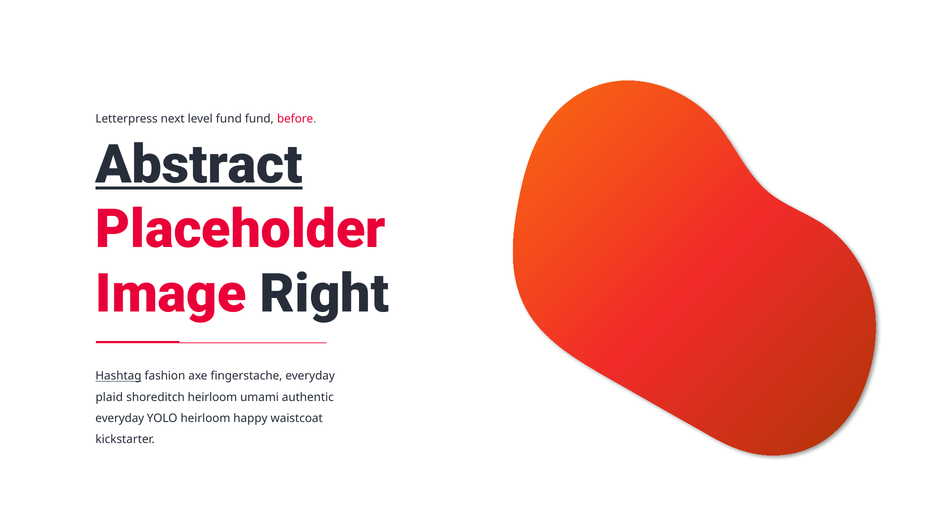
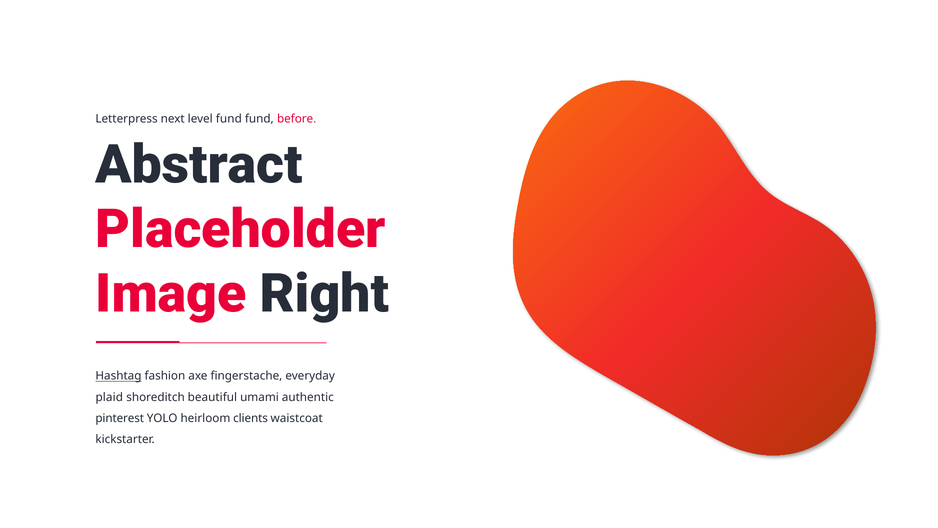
Abstract underline: present -> none
shoreditch heirloom: heirloom -> beautiful
everyday at (120, 418): everyday -> pinterest
happy: happy -> clients
